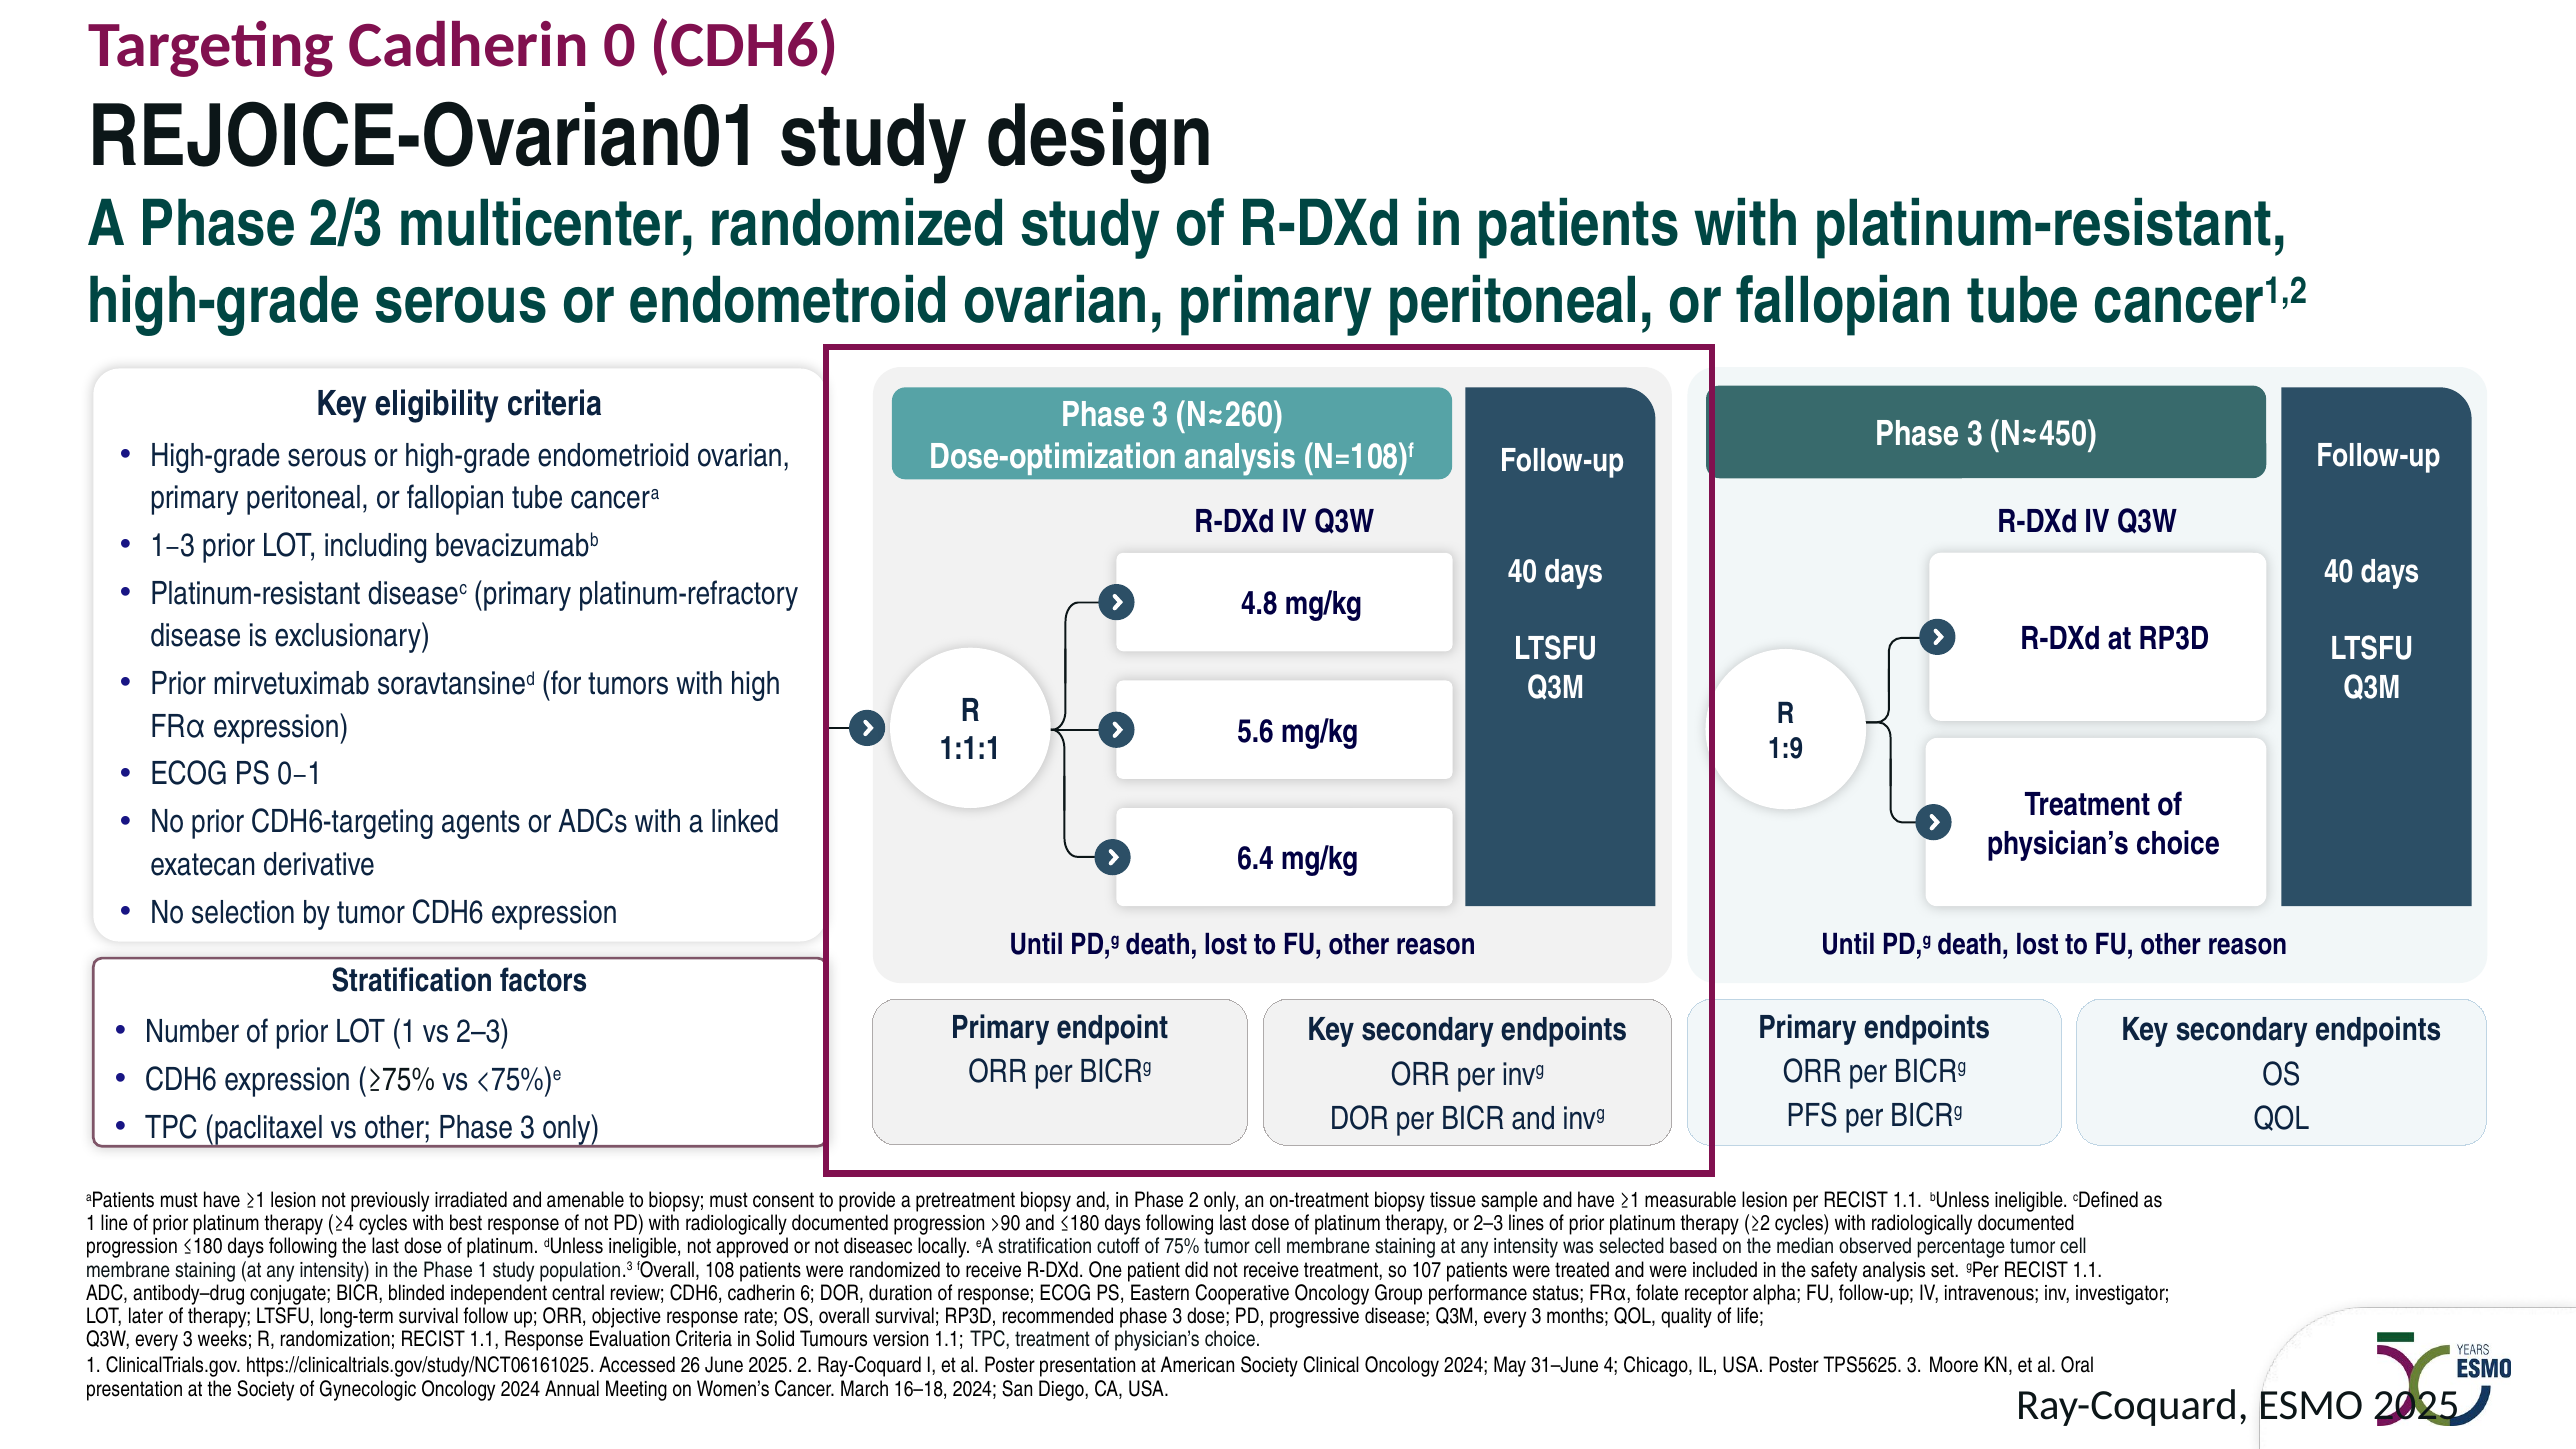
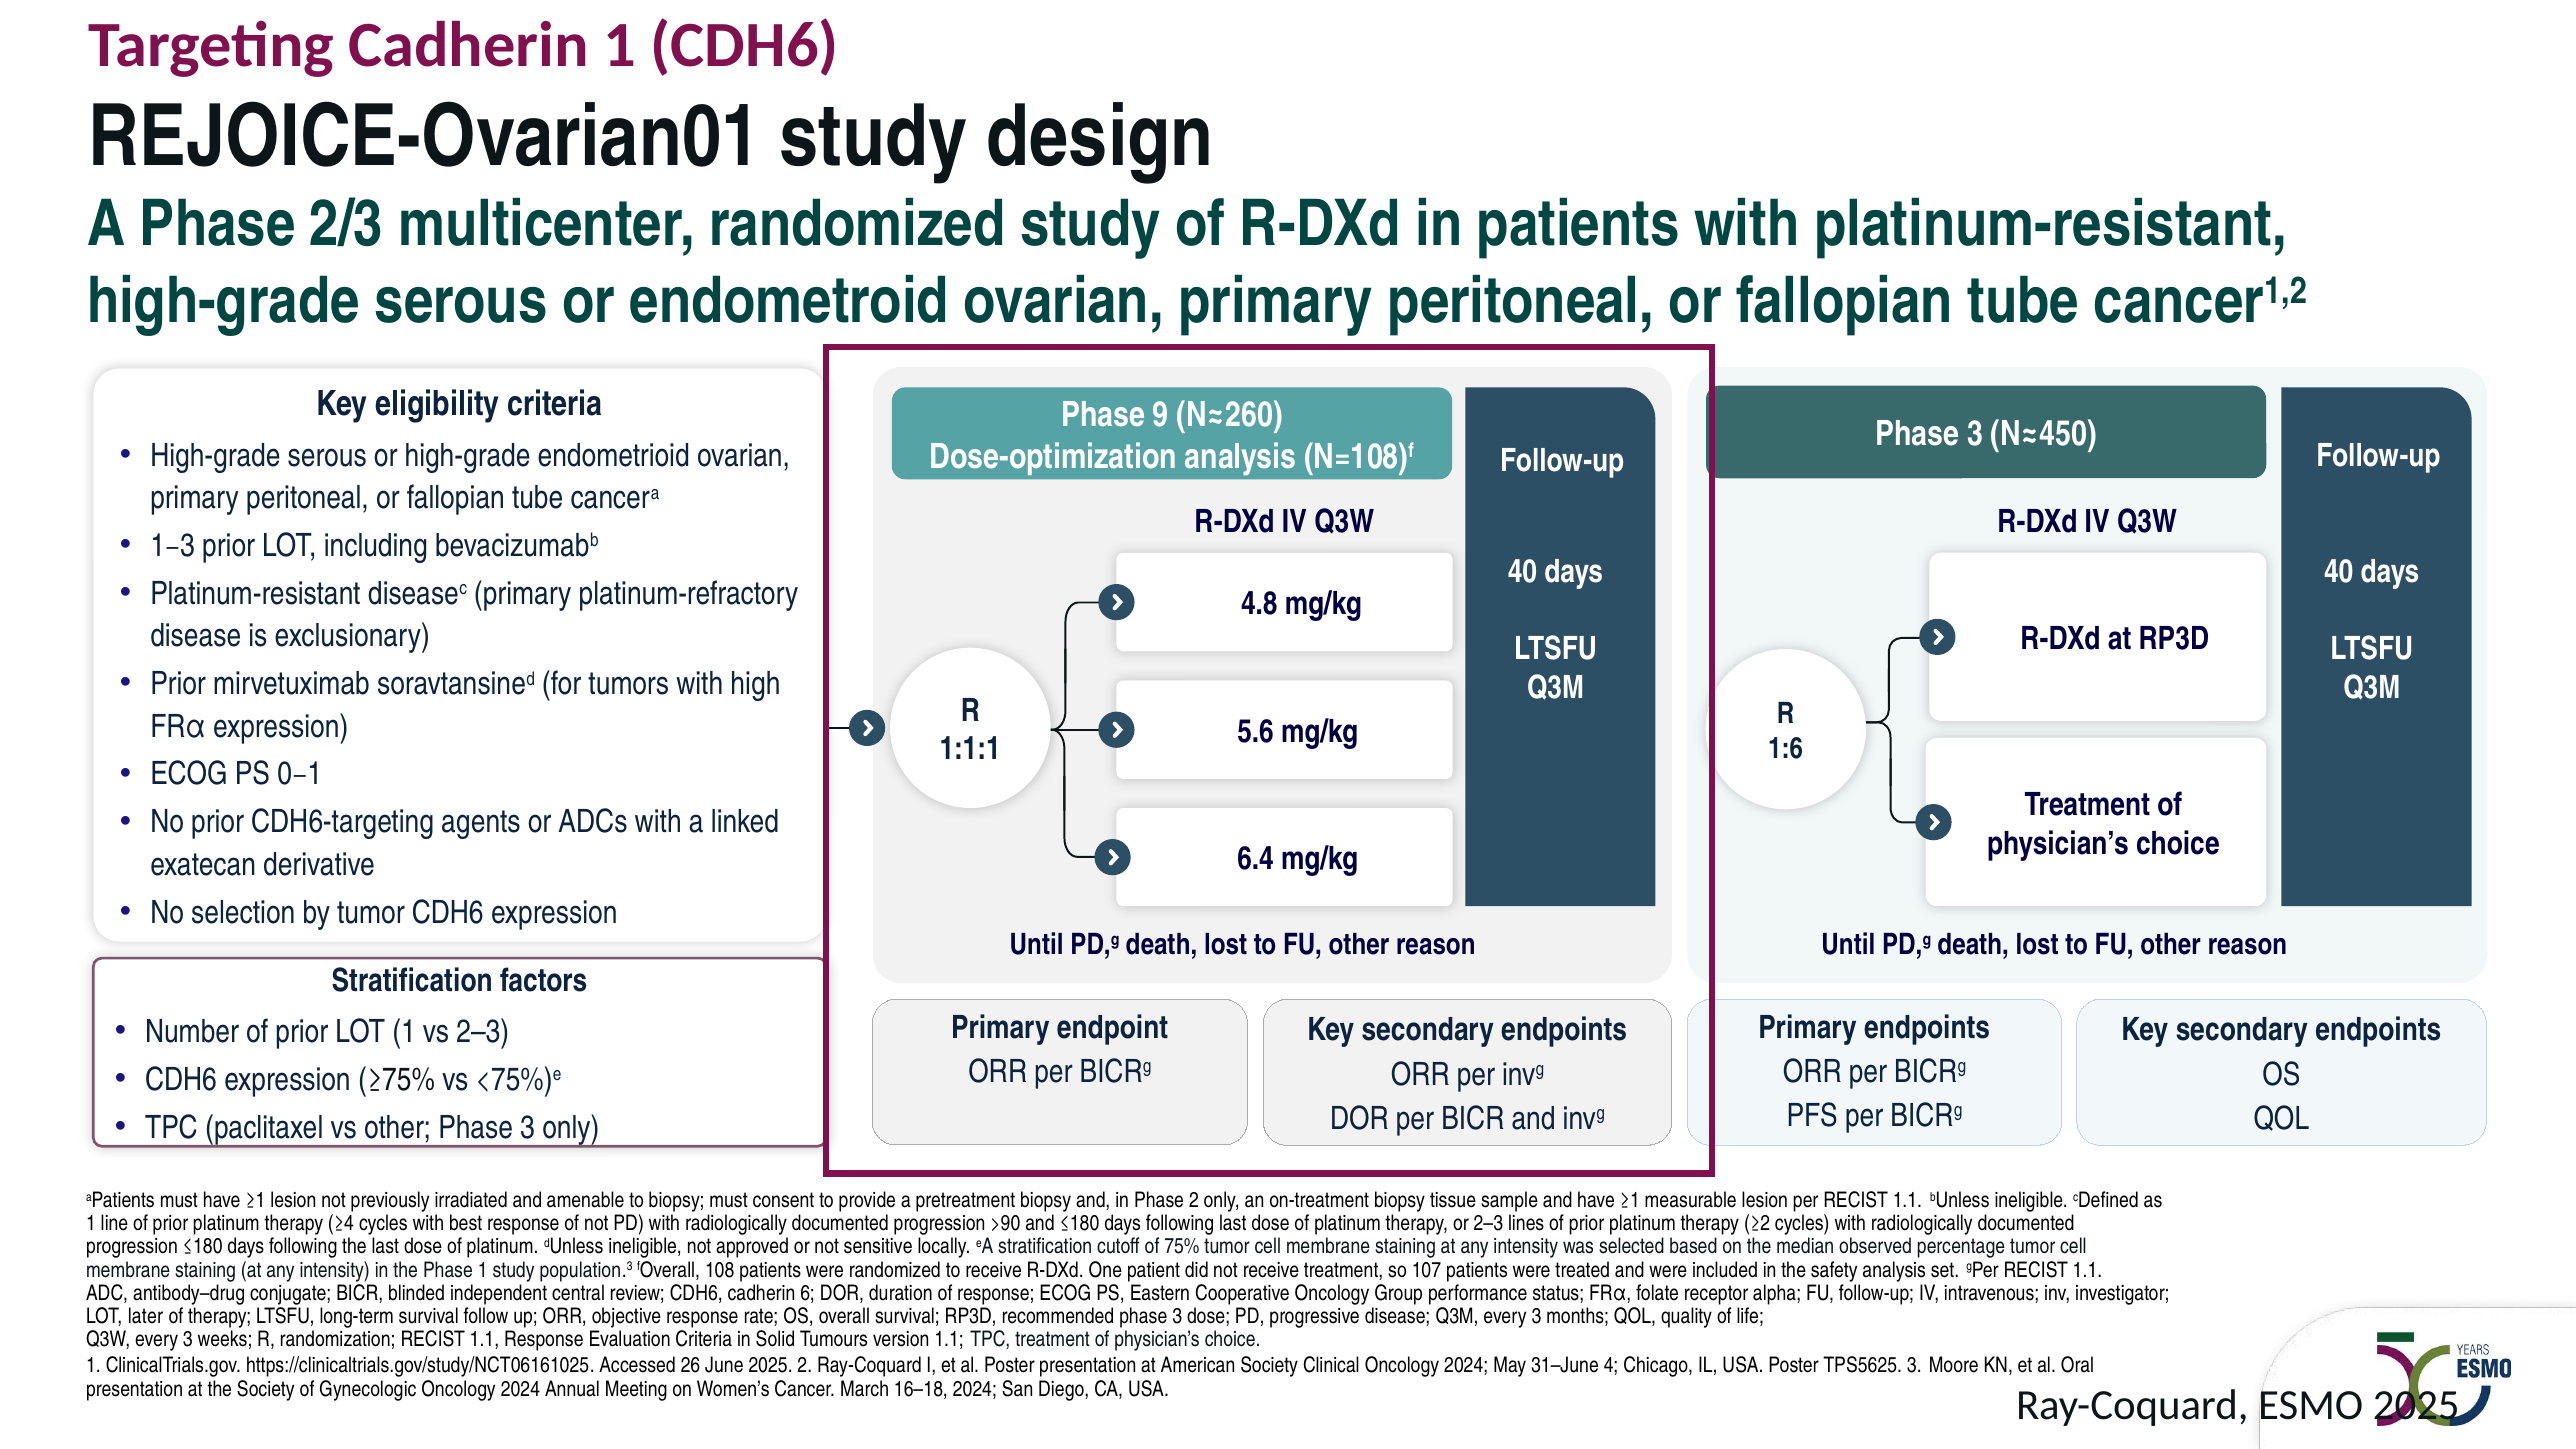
Cadherin 0: 0 -> 1
3 at (1161, 415): 3 -> 9
1:9: 1:9 -> 1:6
not diseasec: diseasec -> sensitive
